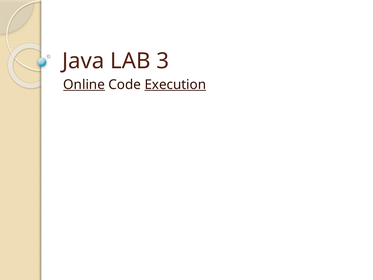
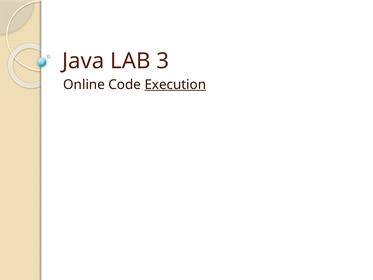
Online underline: present -> none
